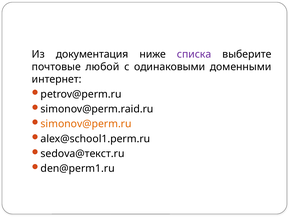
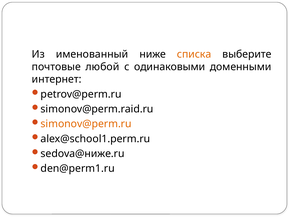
документация: документация -> именованный
списка colour: purple -> orange
sedova@текст.ru: sedova@текст.ru -> sedova@ниже.ru
